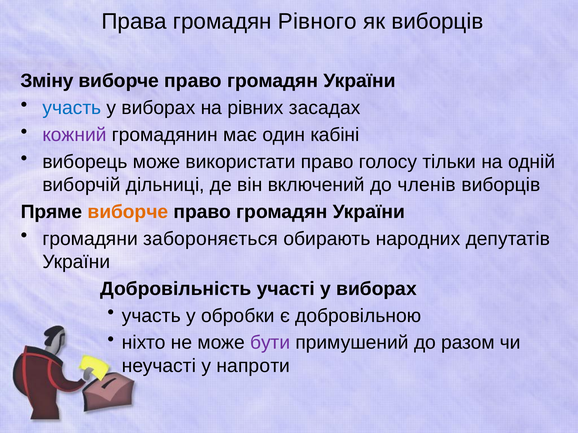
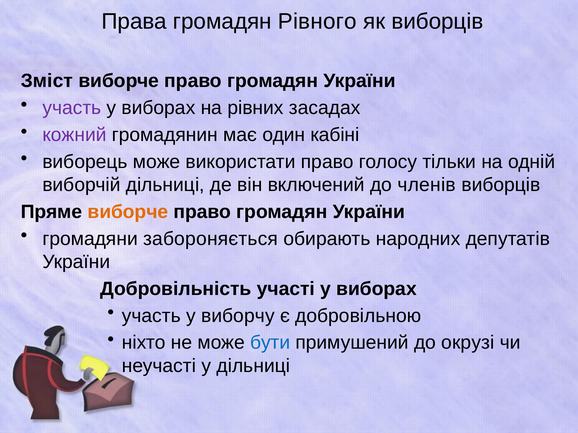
Зміну: Зміну -> Зміст
участь at (72, 108) colour: blue -> purple
обробки: обробки -> виборчу
бути colour: purple -> blue
разом: разом -> окрузі
у напроти: напроти -> дільниці
